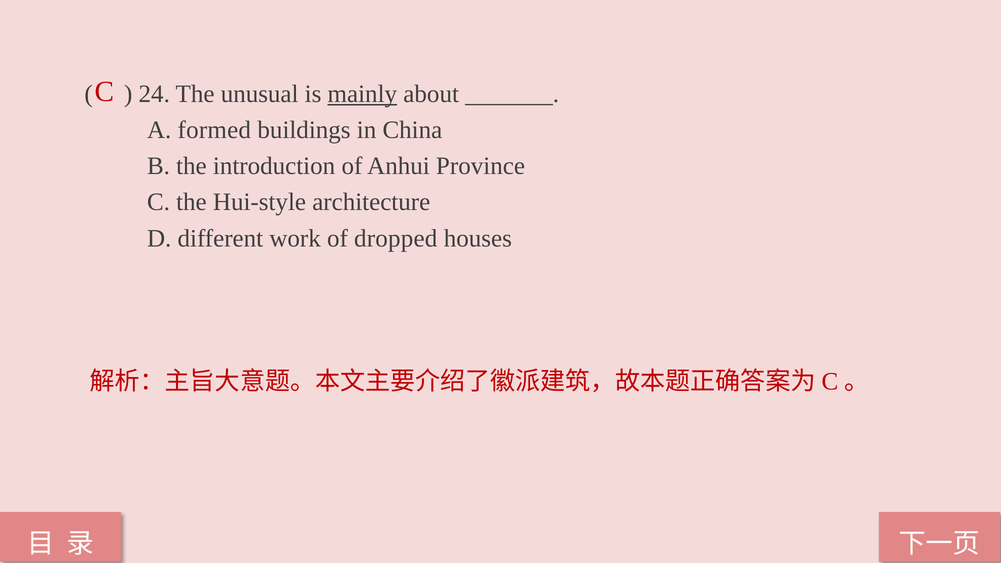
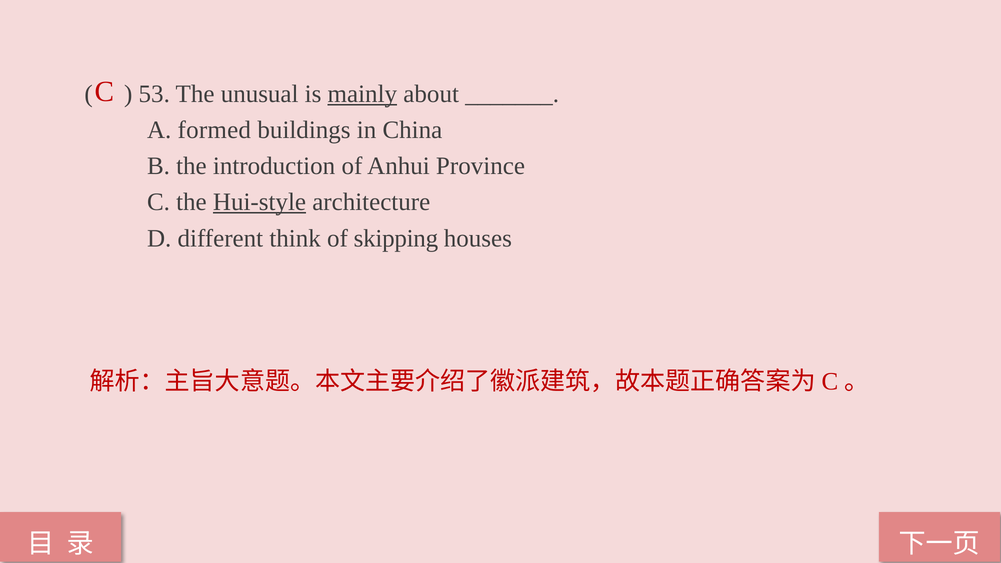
24: 24 -> 53
Hui-style underline: none -> present
work: work -> think
dropped: dropped -> skipping
